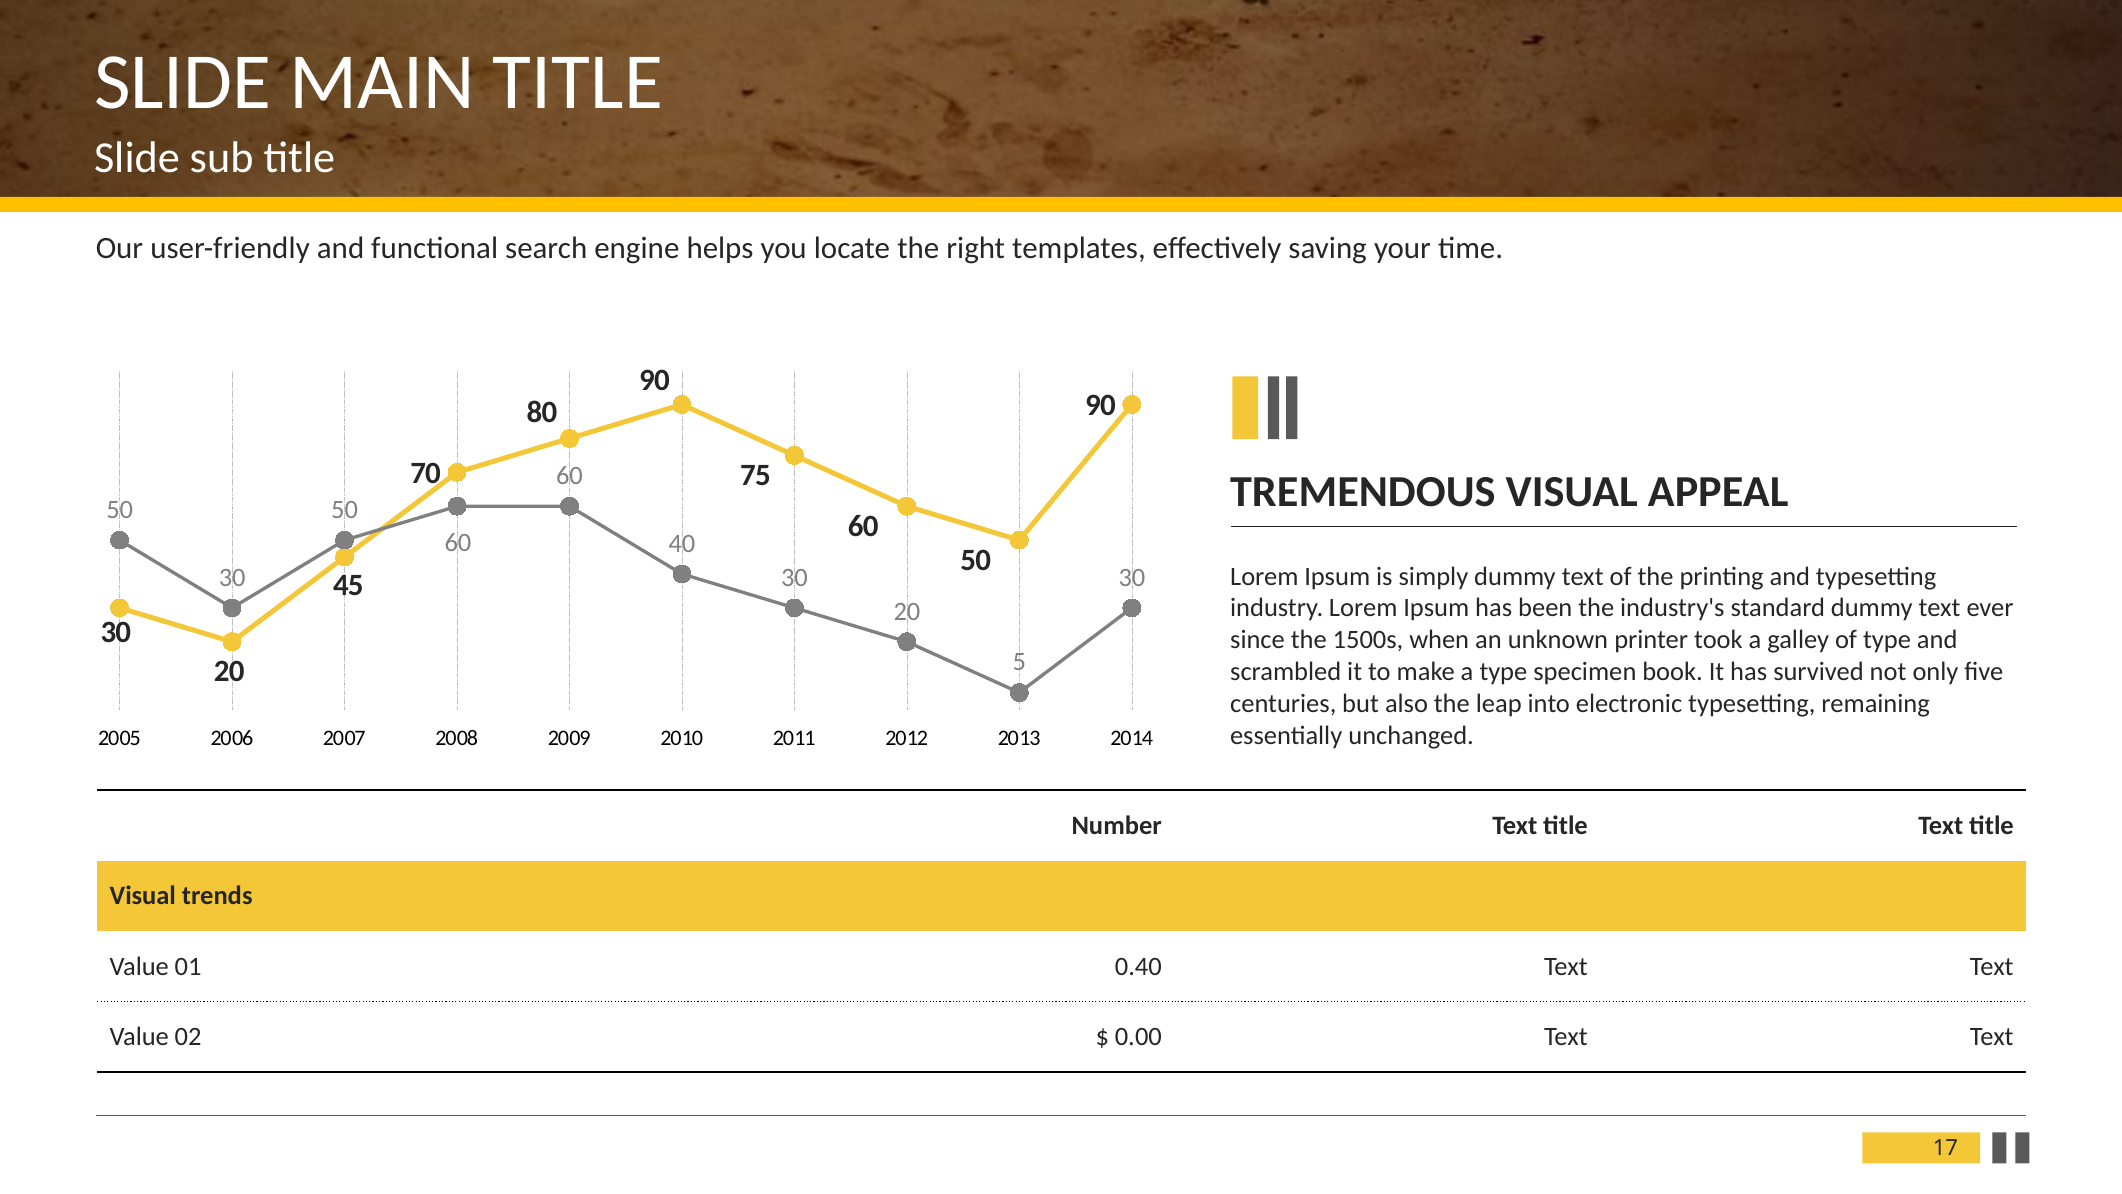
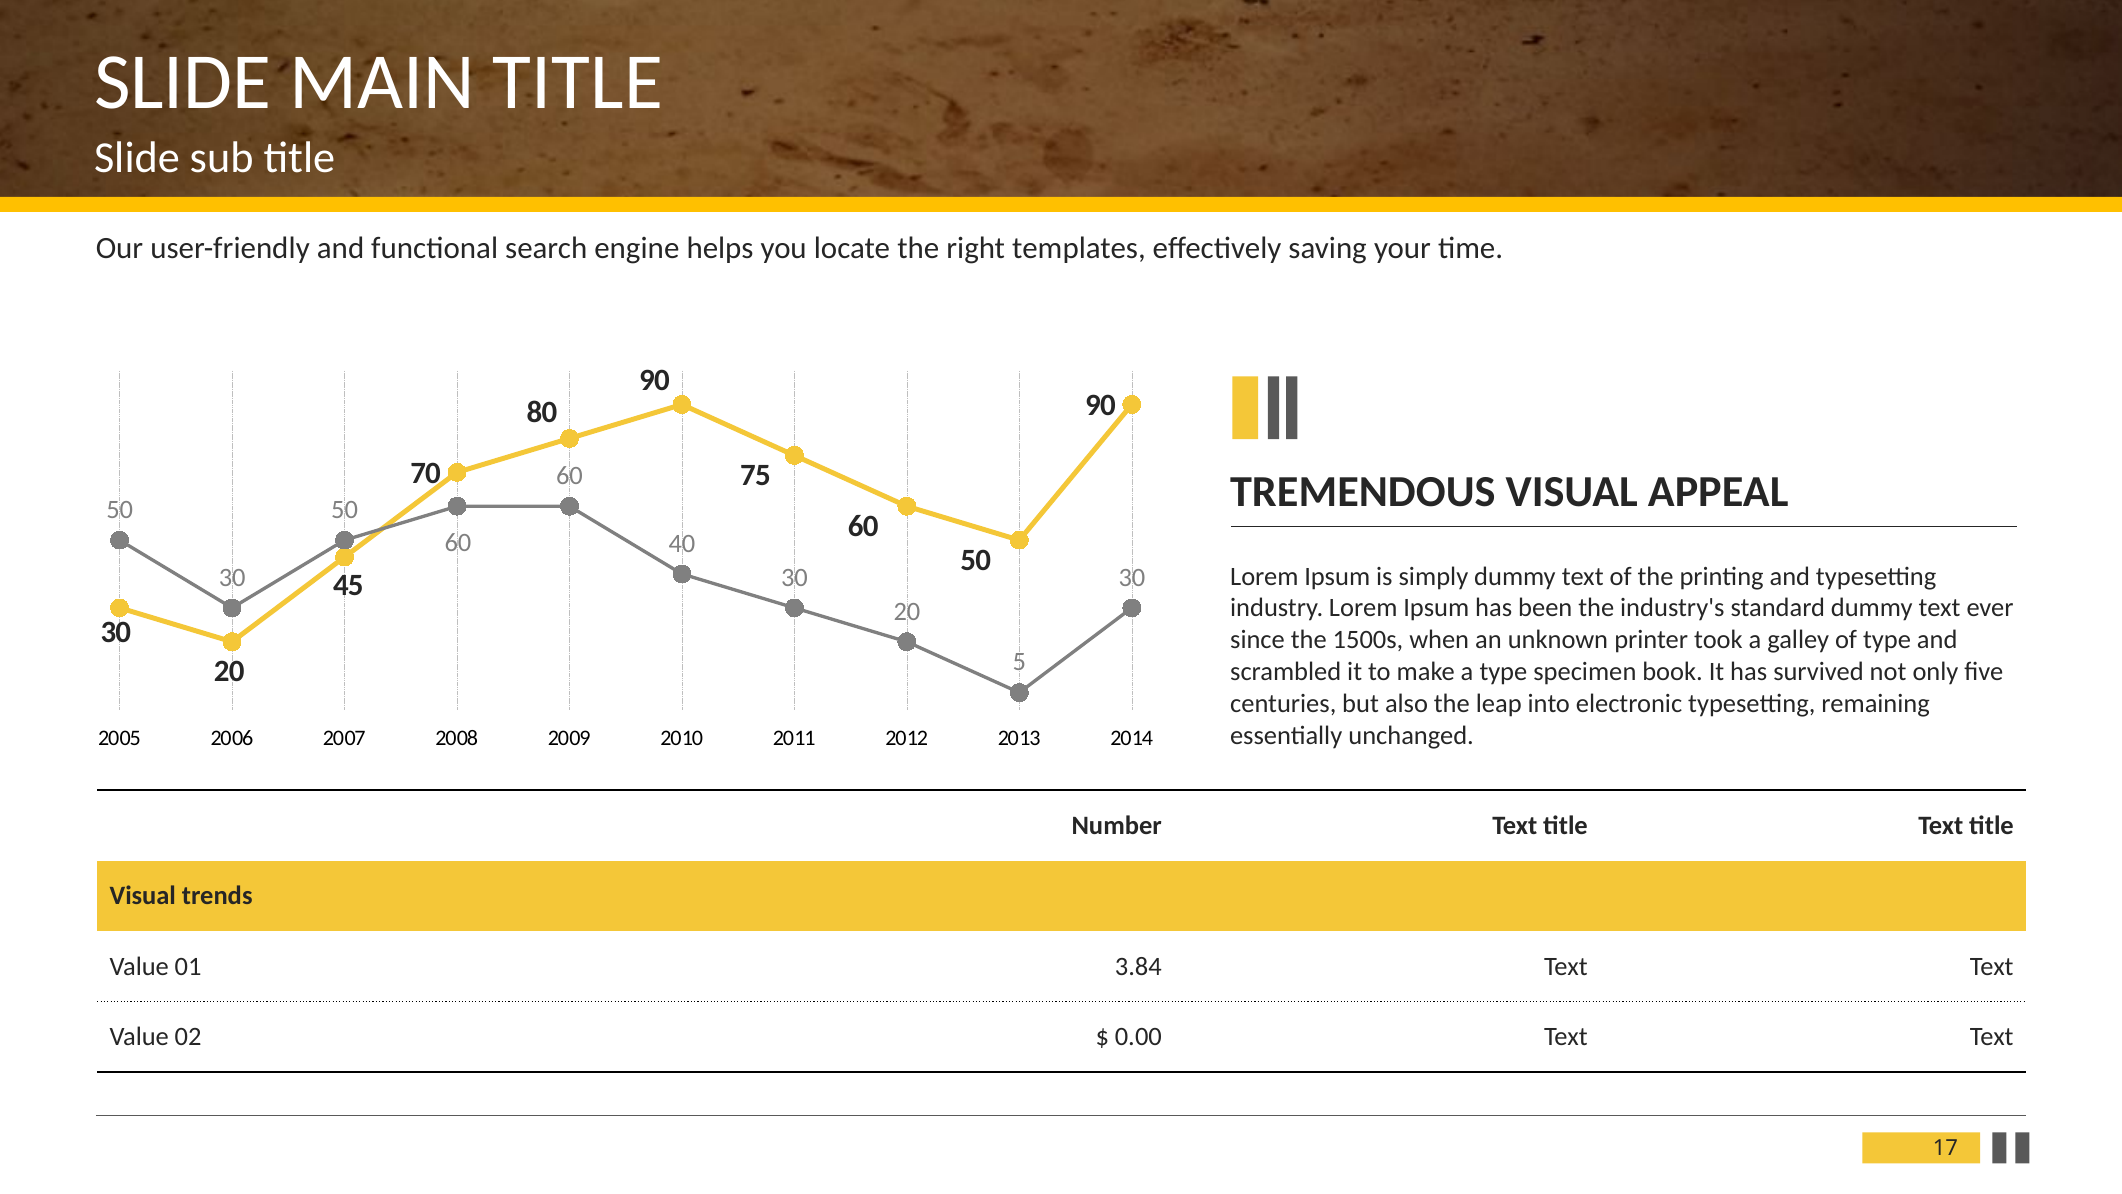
0.40: 0.40 -> 3.84
